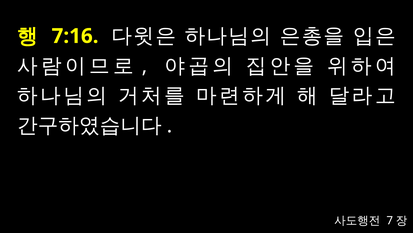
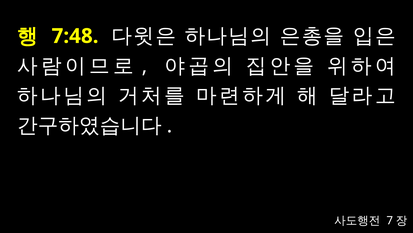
7:16: 7:16 -> 7:48
